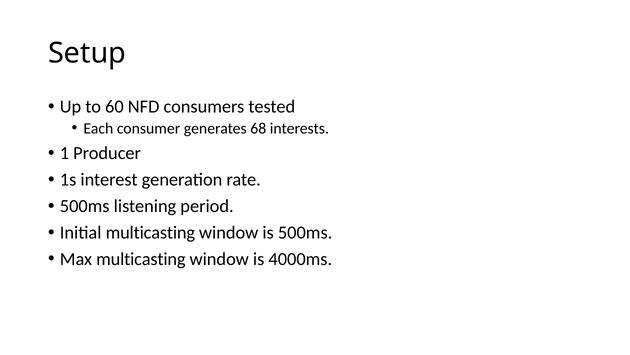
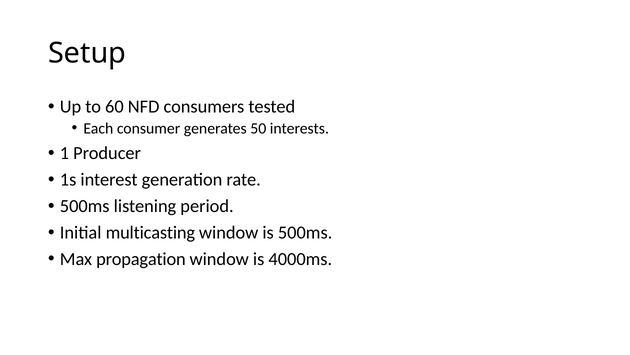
68: 68 -> 50
Max multicasting: multicasting -> propagation
